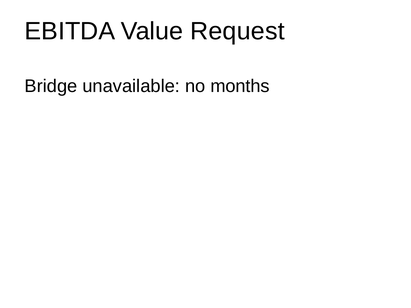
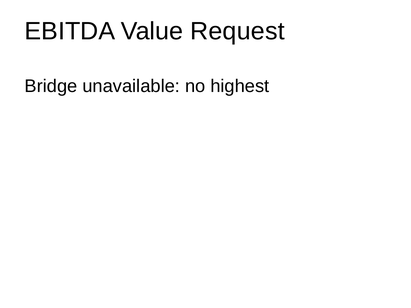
months: months -> highest
